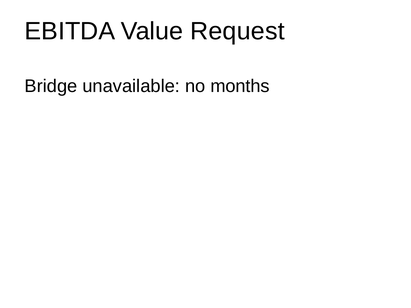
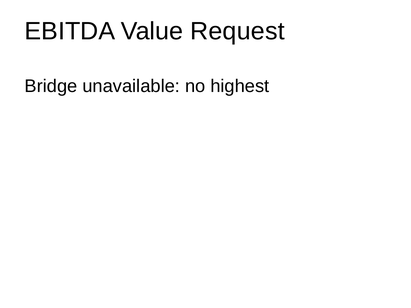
months: months -> highest
